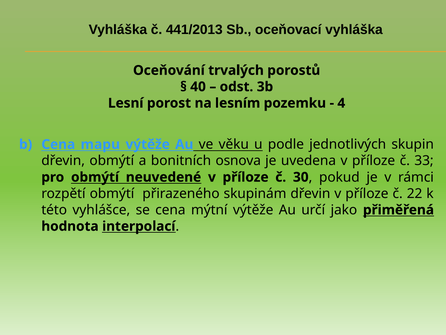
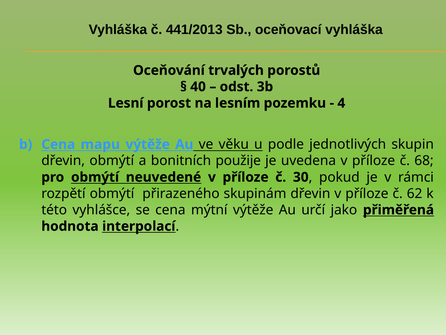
osnova: osnova -> použije
33: 33 -> 68
22: 22 -> 62
